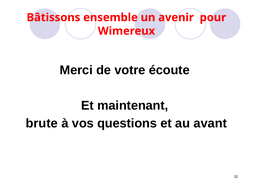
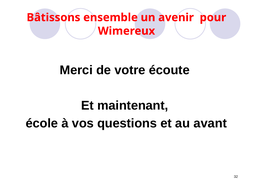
brute: brute -> école
